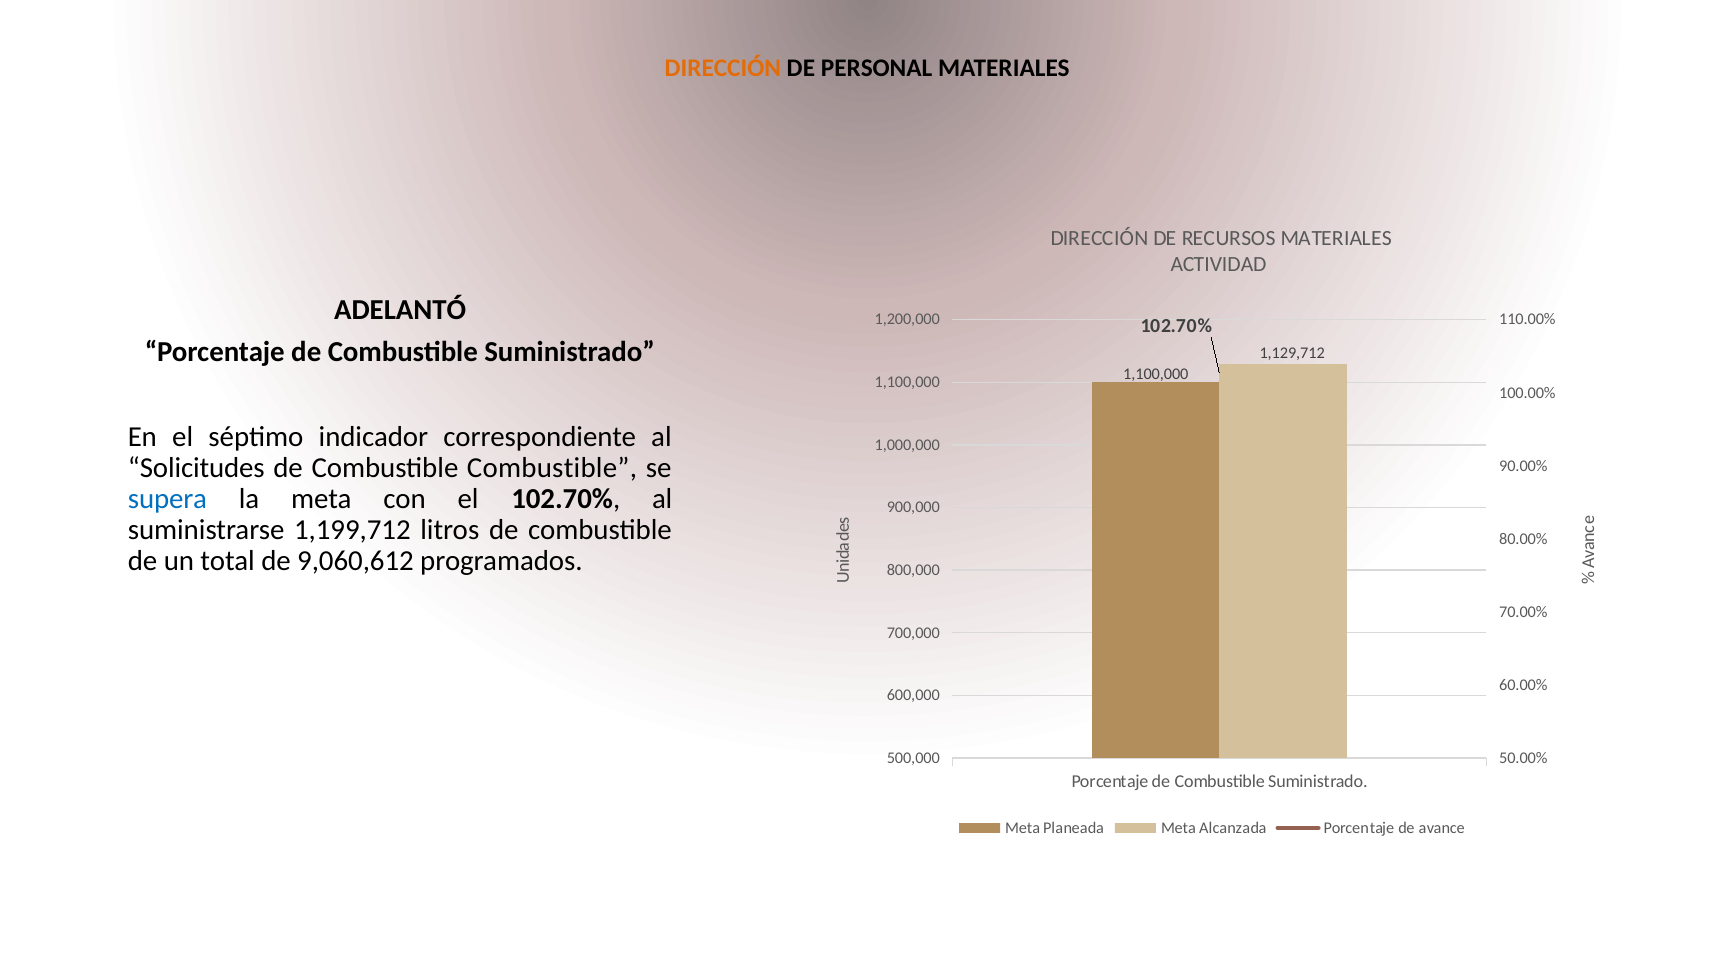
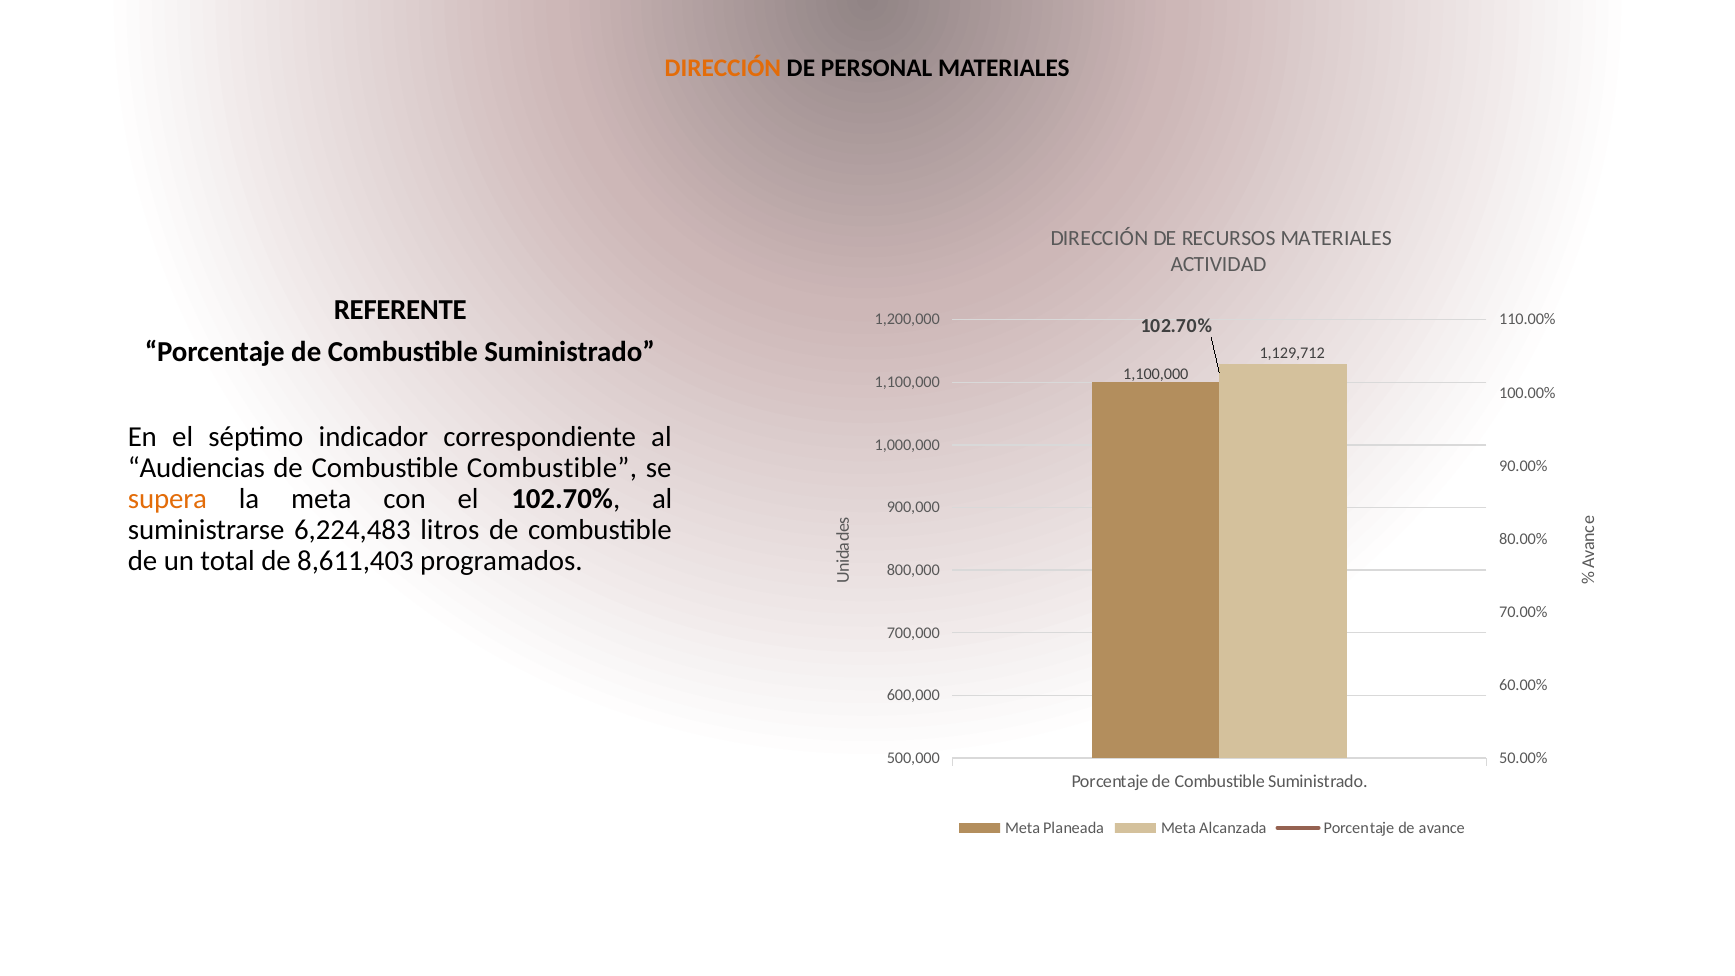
ADELANTÓ: ADELANTÓ -> REFERENTE
Solicitudes: Solicitudes -> Audiencias
supera colour: blue -> orange
1,199,712: 1,199,712 -> 6,224,483
9,060,612: 9,060,612 -> 8,611,403
